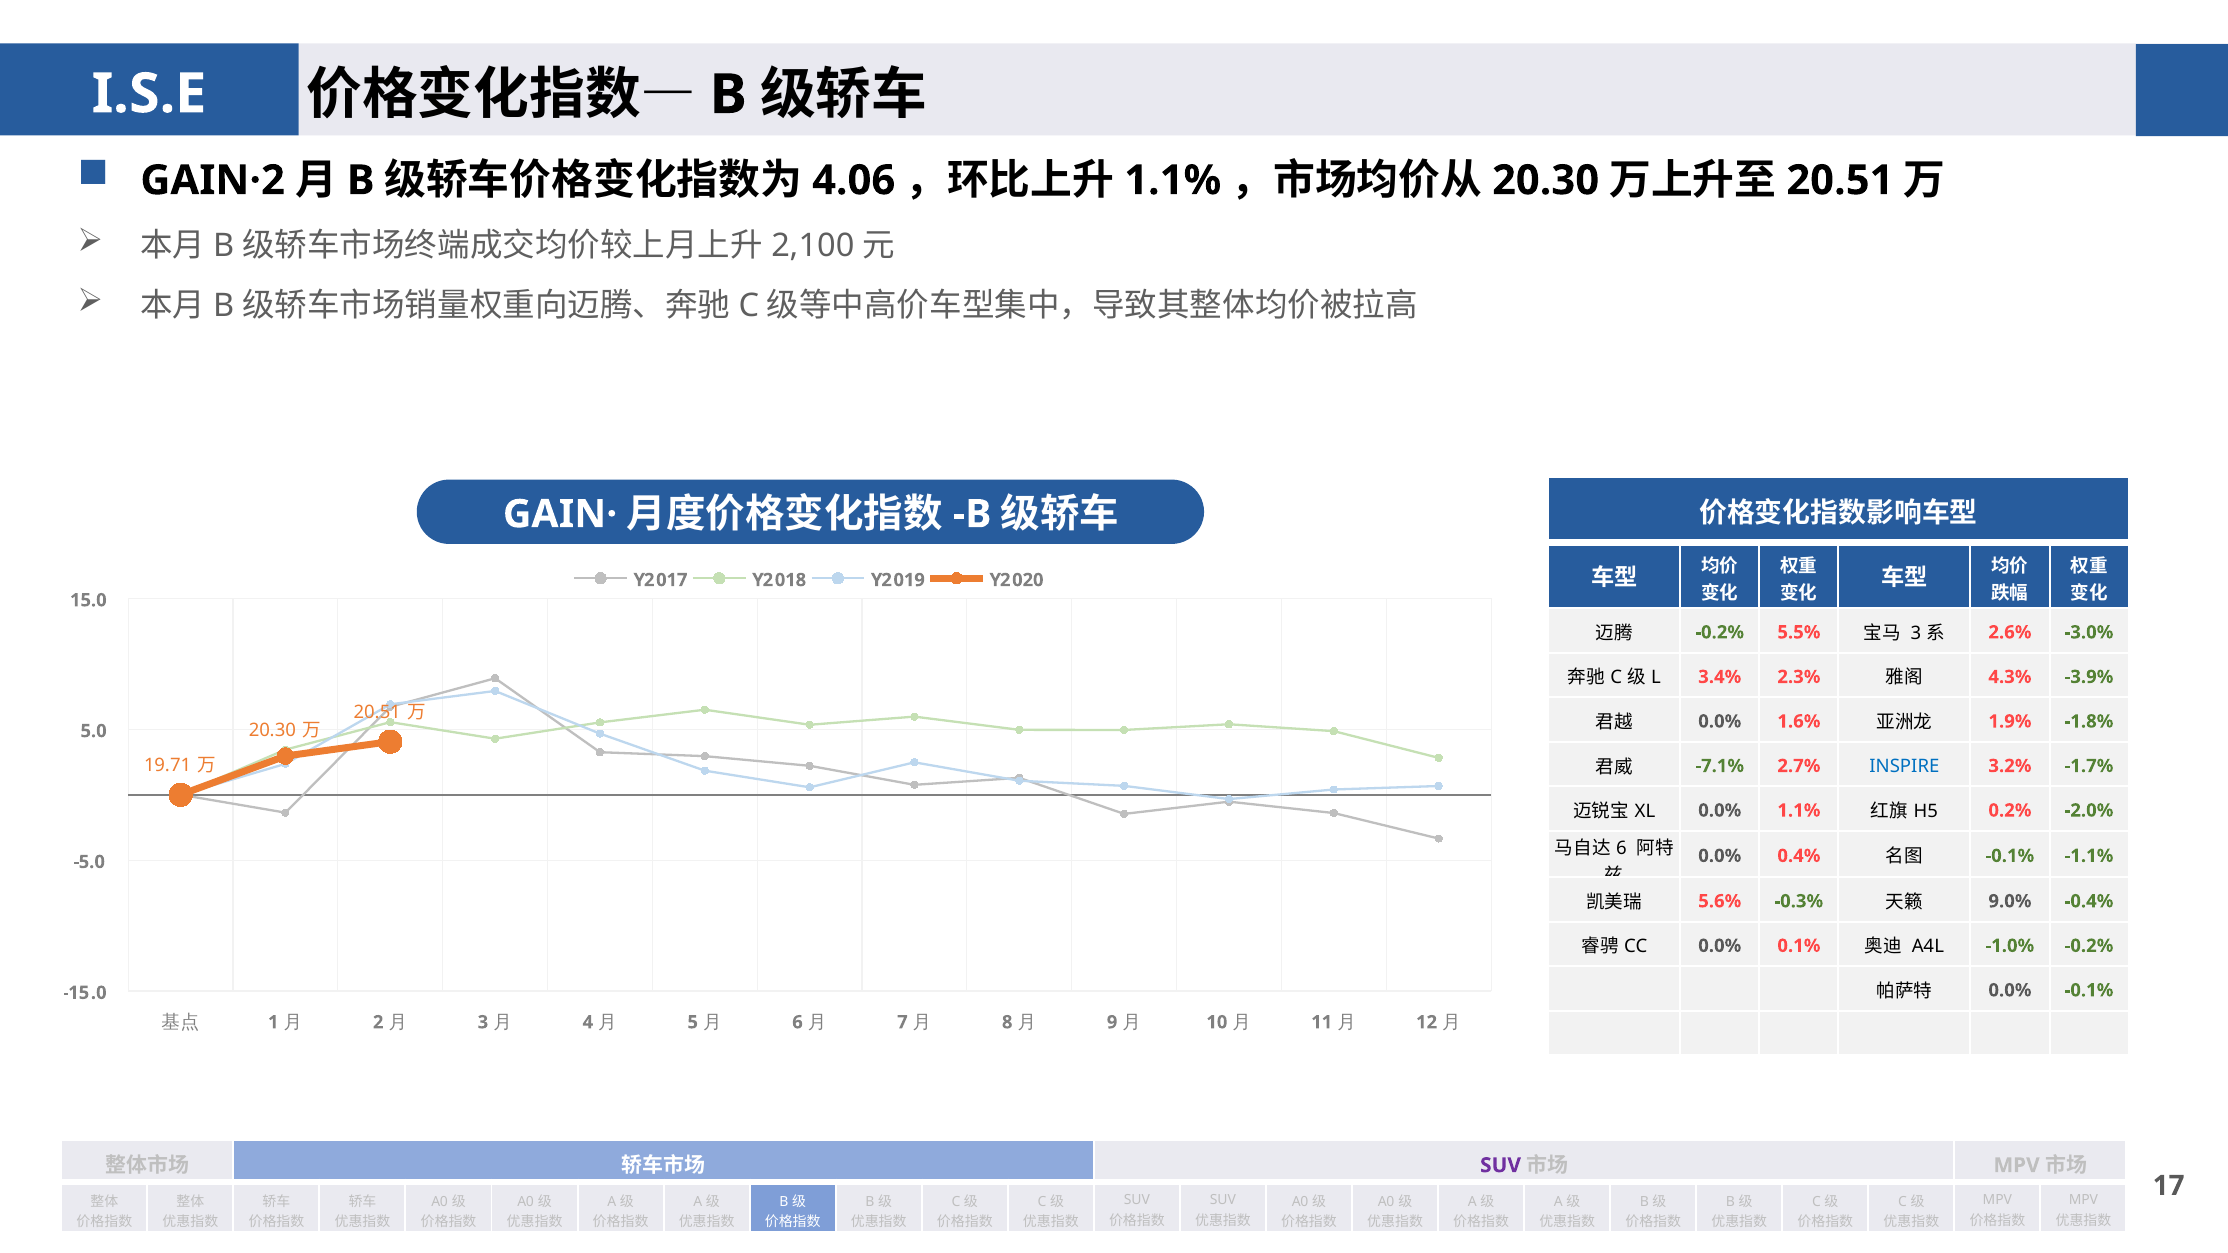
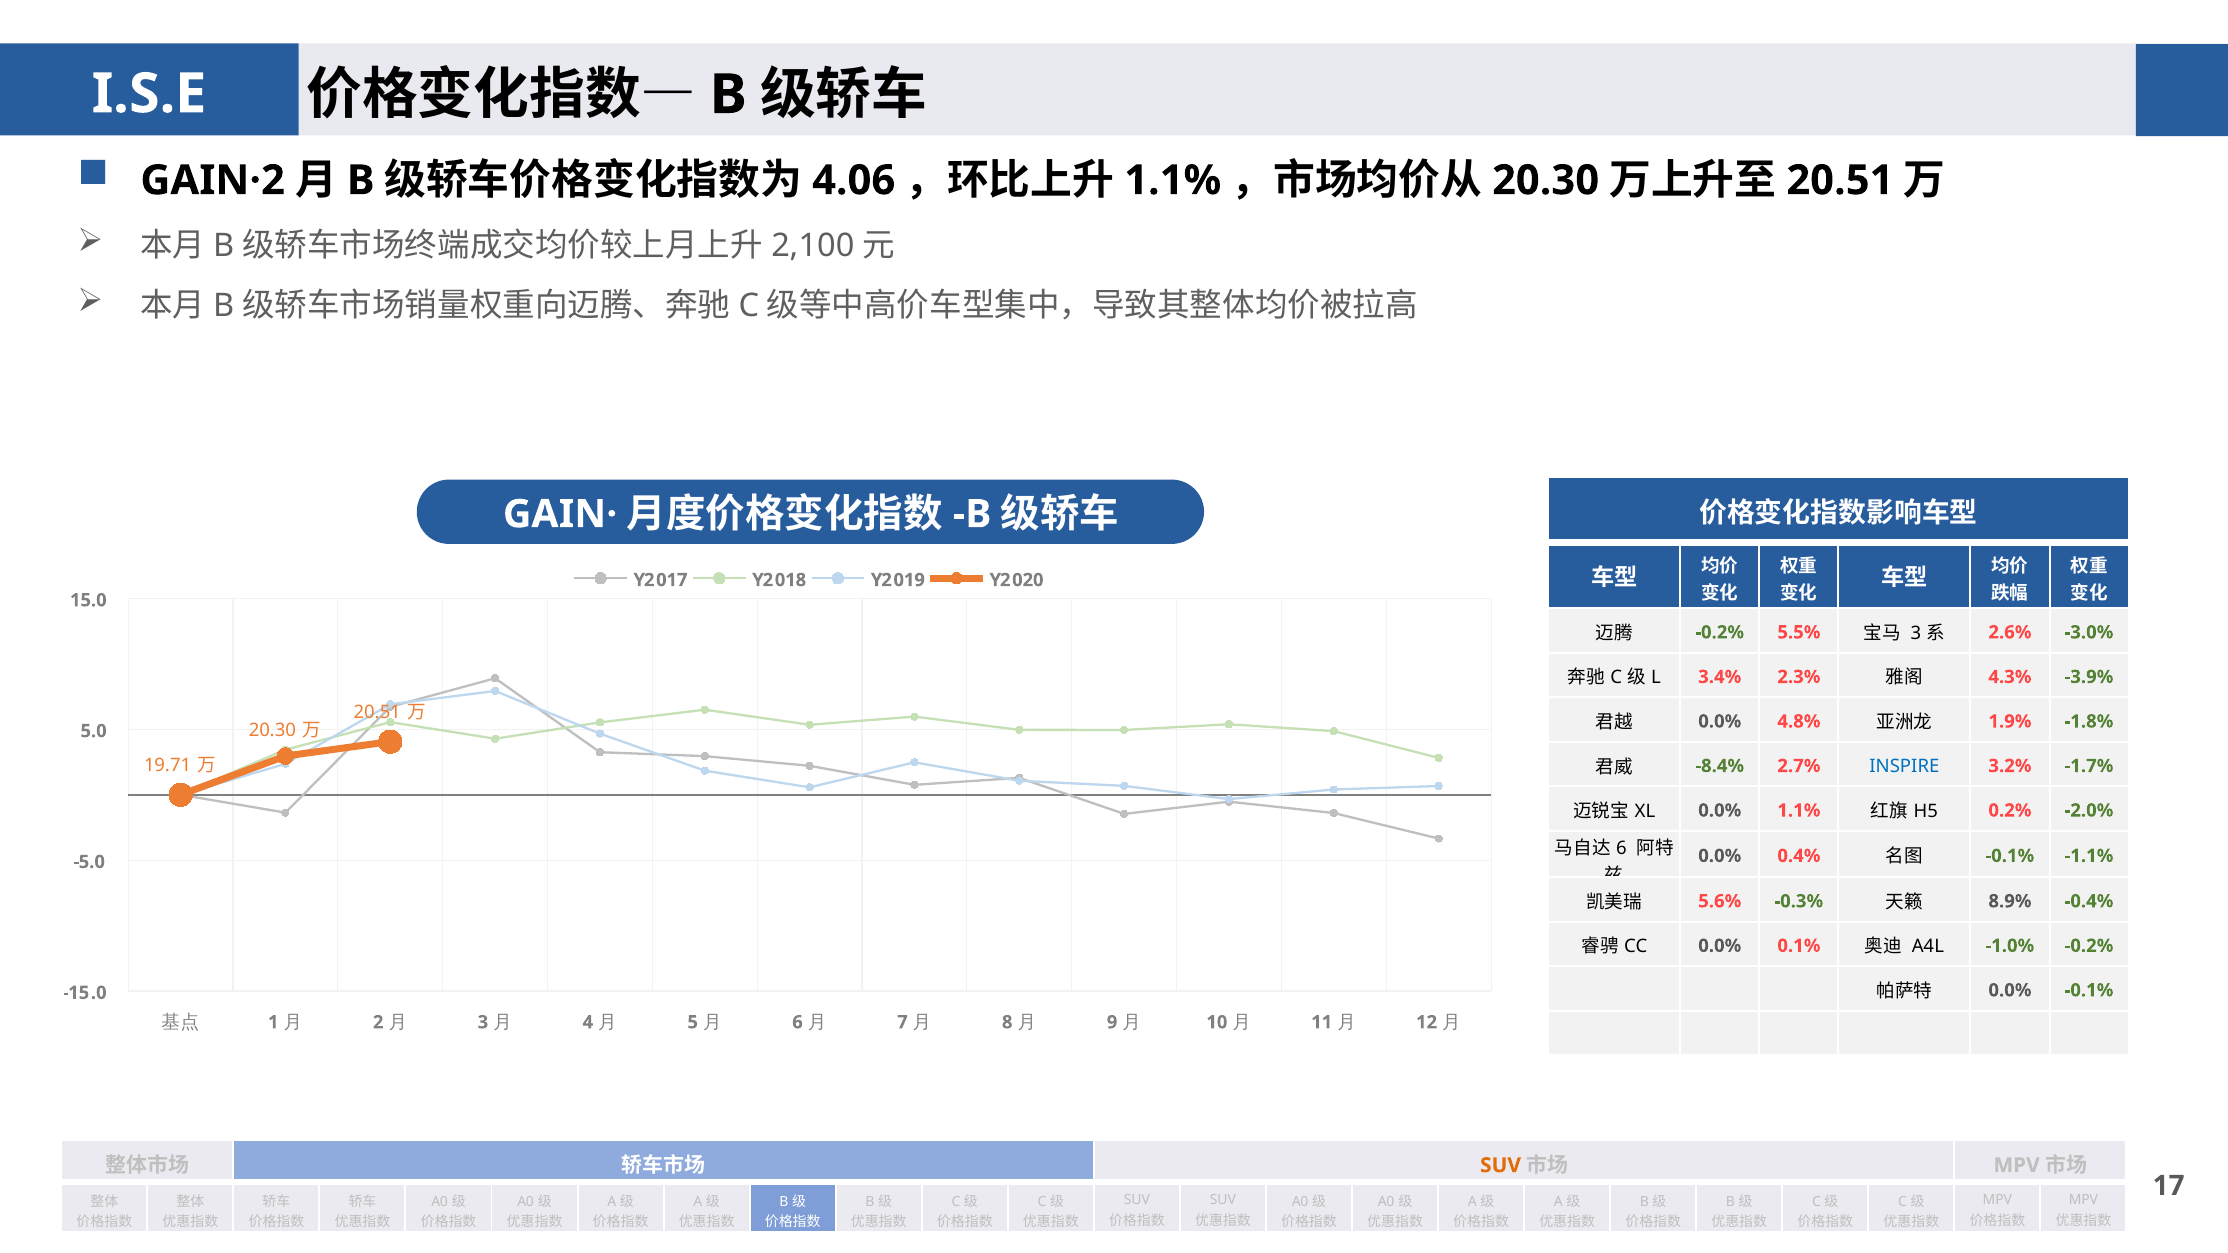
1.6%: 1.6% -> 4.8%
-7.1%: -7.1% -> -8.4%
9.0%: 9.0% -> 8.9%
SUV at (1501, 1166) colour: purple -> orange
